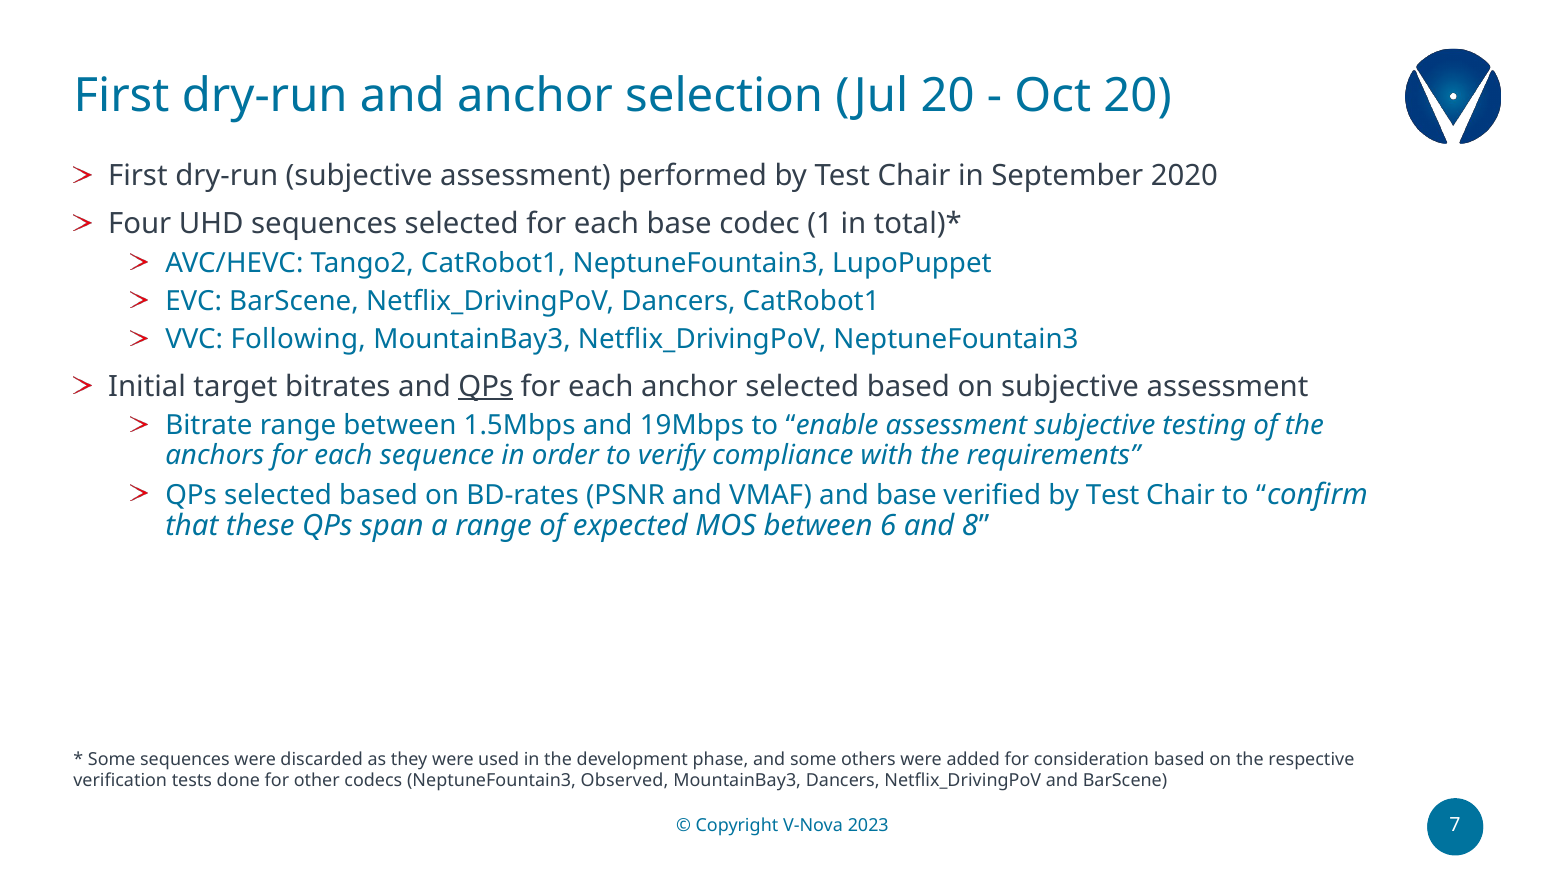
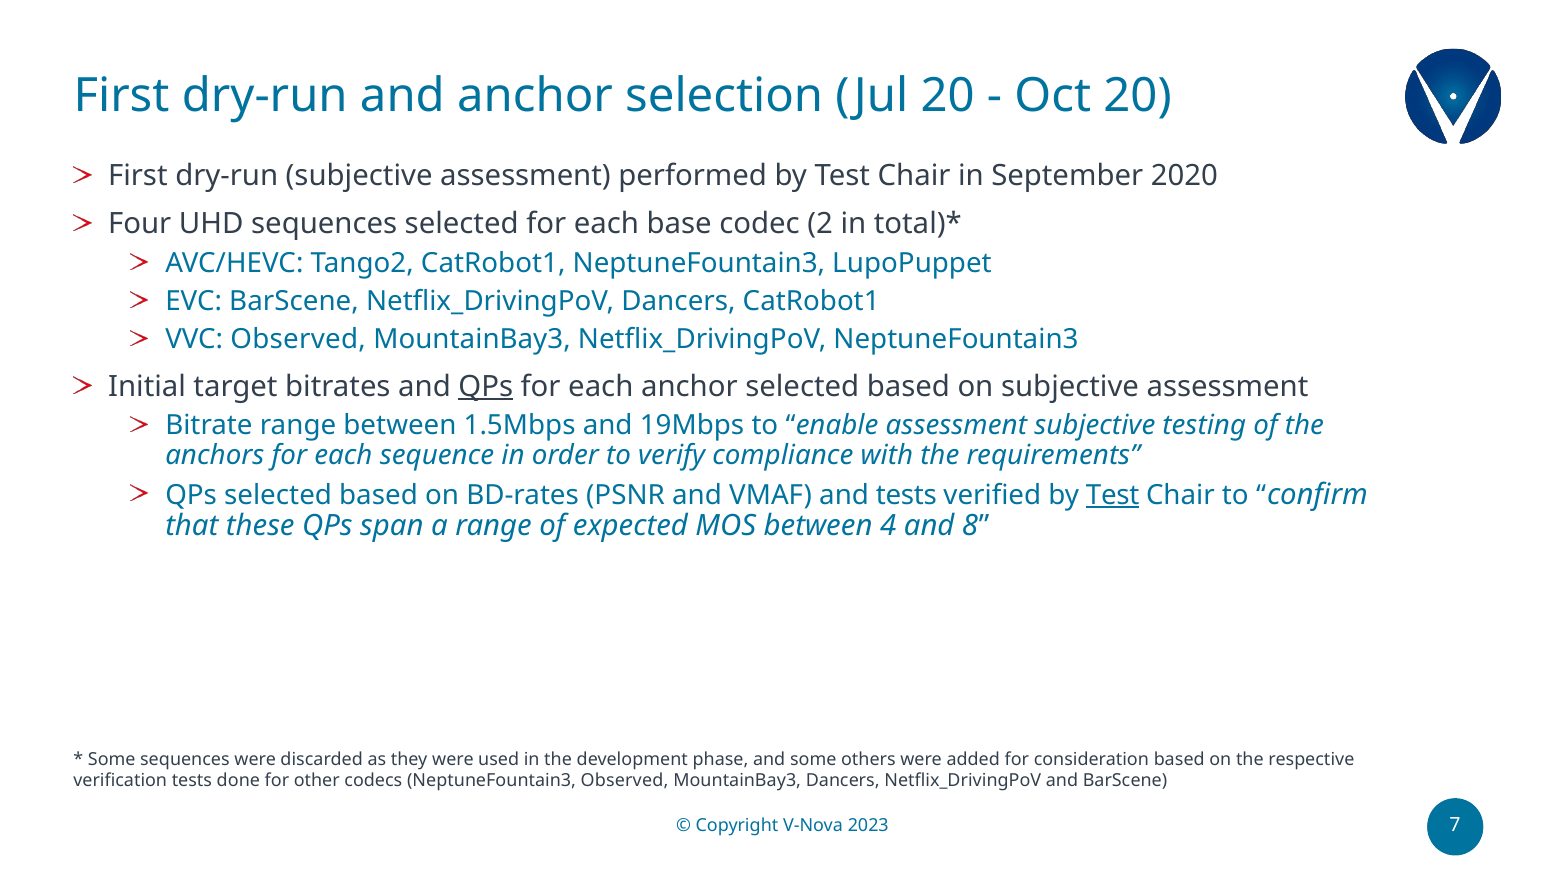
1: 1 -> 2
VVC Following: Following -> Observed
and base: base -> tests
Test at (1113, 495) underline: none -> present
6: 6 -> 4
